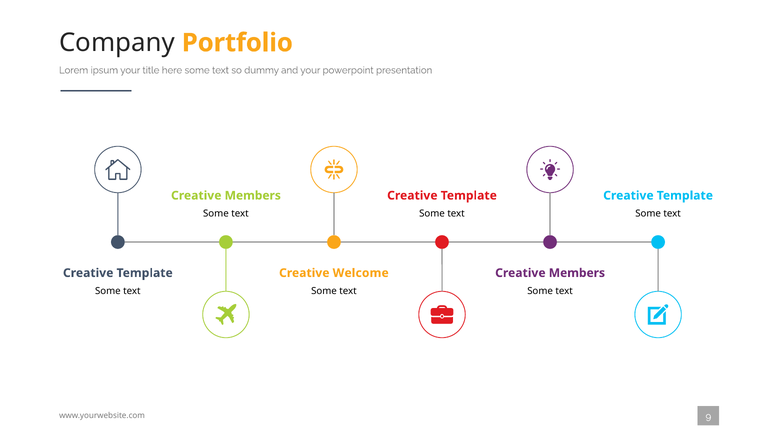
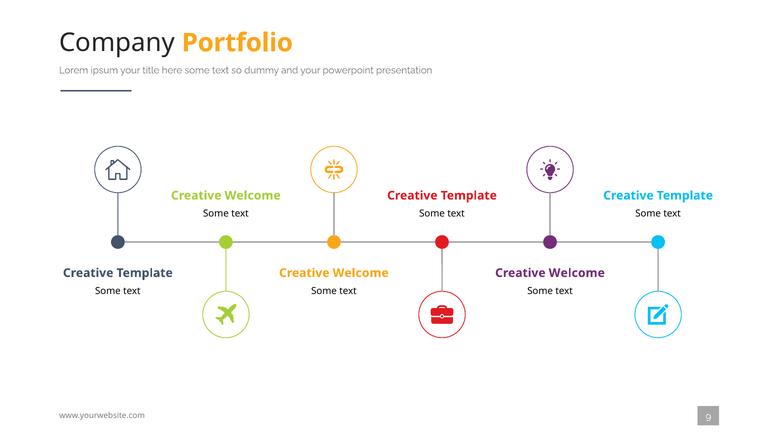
Members at (253, 196): Members -> Welcome
Members at (577, 273): Members -> Welcome
